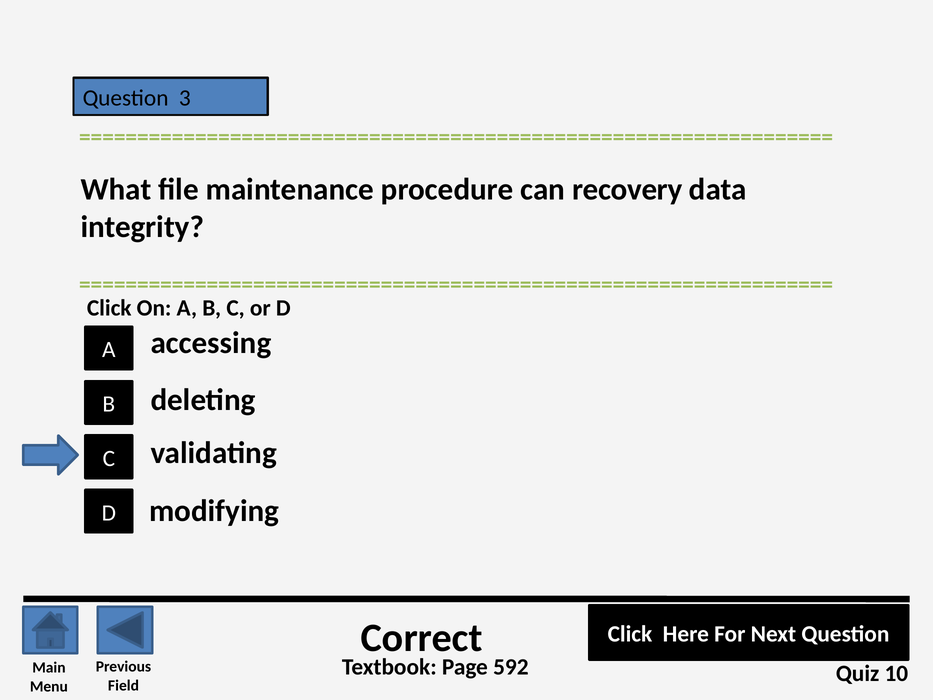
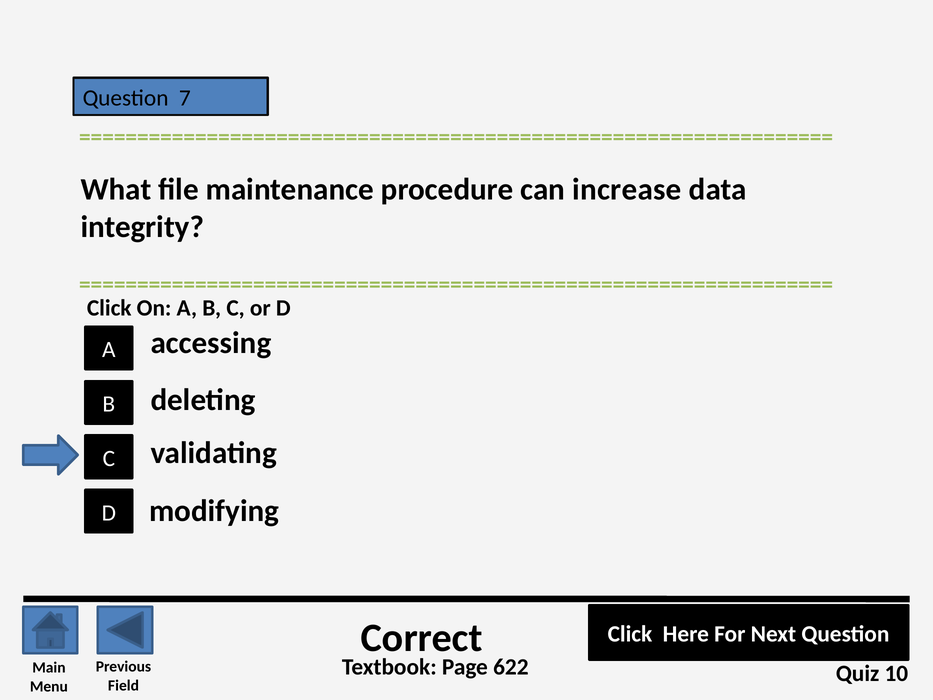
3: 3 -> 7
recovery: recovery -> increase
592: 592 -> 622
